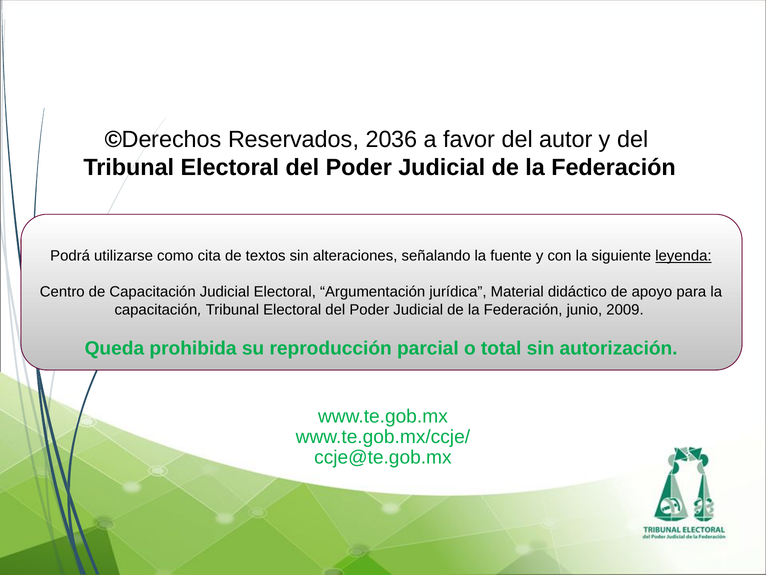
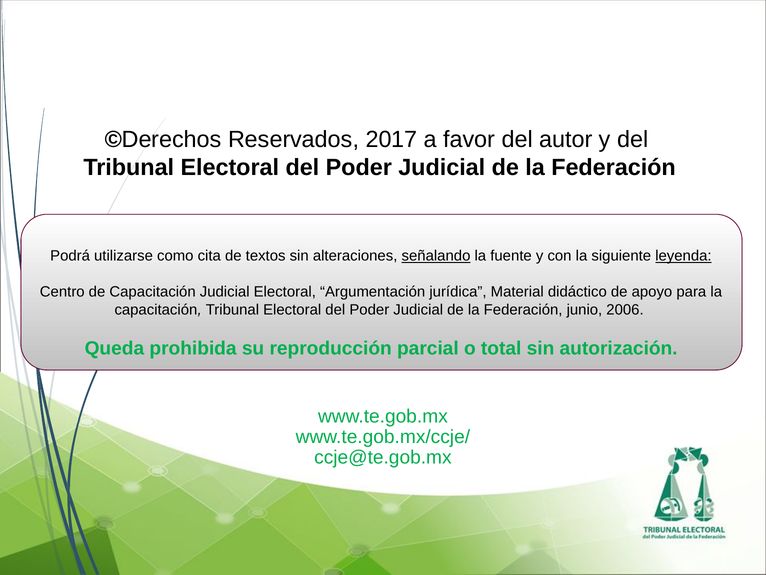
2036: 2036 -> 2017
señalando underline: none -> present
2009: 2009 -> 2006
